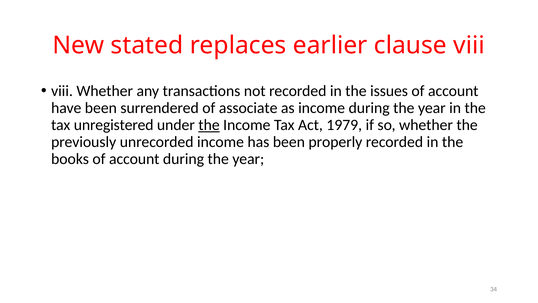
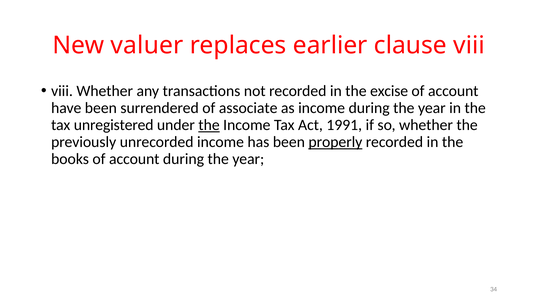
stated: stated -> valuer
issues: issues -> excise
1979: 1979 -> 1991
properly underline: none -> present
